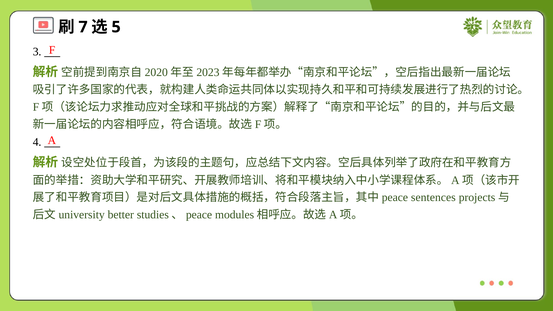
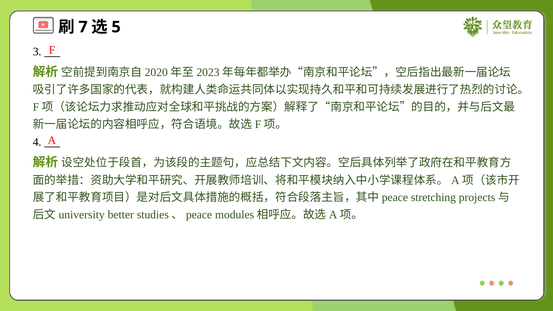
sentences: sentences -> stretching
